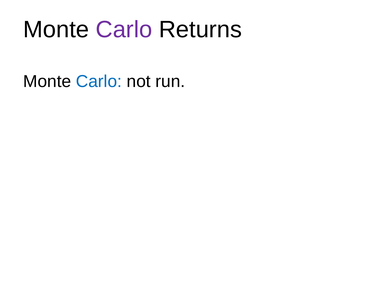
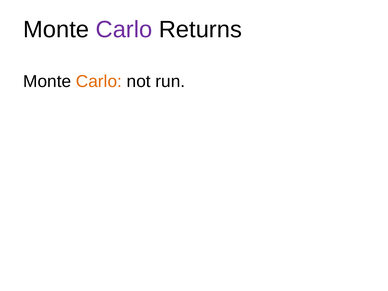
Carlo at (99, 81) colour: blue -> orange
